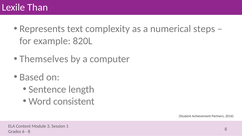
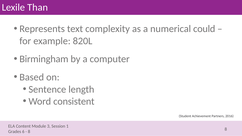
steps: steps -> could
Themselves: Themselves -> Birmingham
